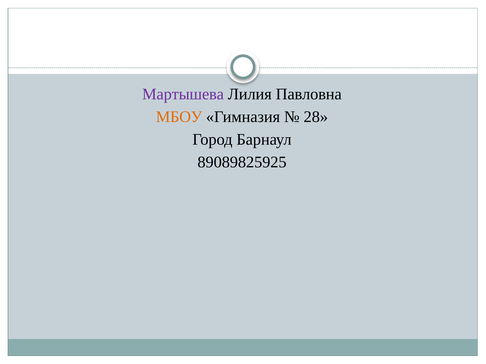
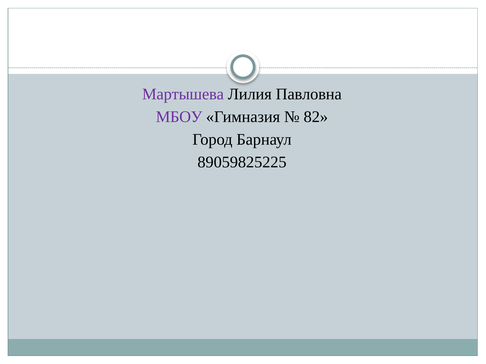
МБОУ colour: orange -> purple
28: 28 -> 82
89089825925: 89089825925 -> 89059825225
